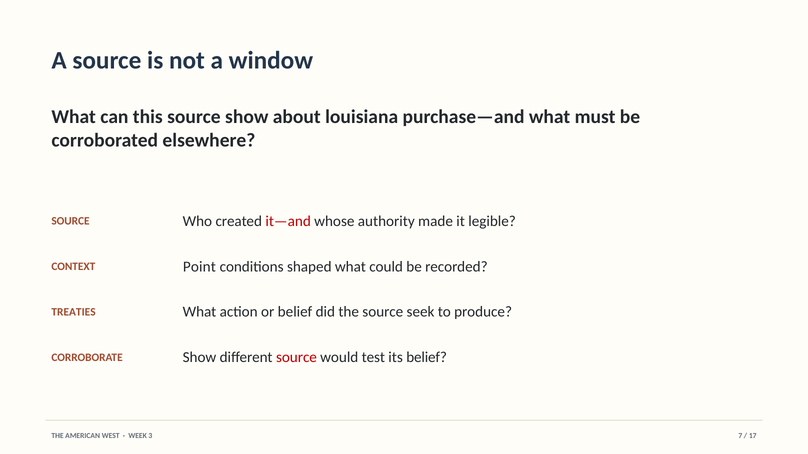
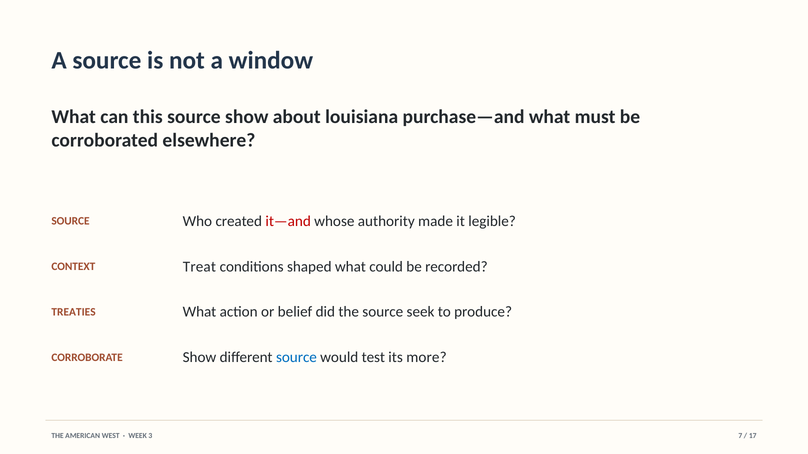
Point: Point -> Treat
source at (296, 358) colour: red -> blue
its belief: belief -> more
